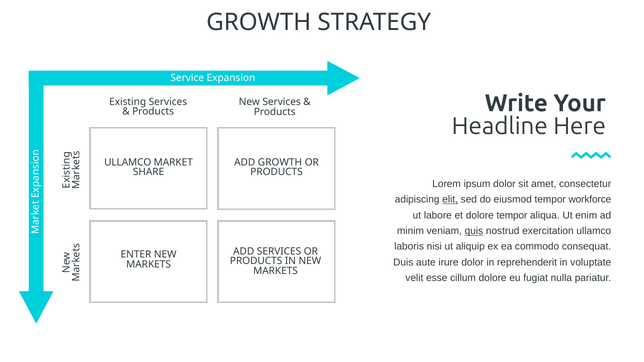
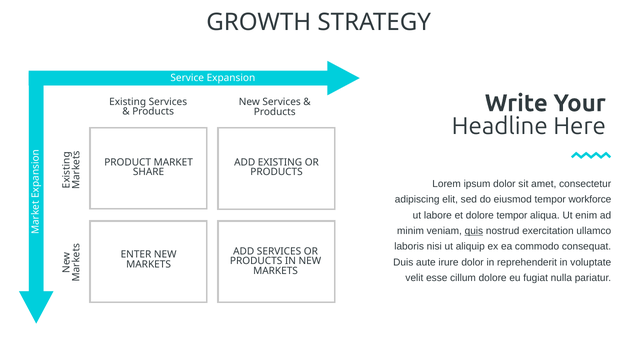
ULLAMCO at (128, 162): ULLAMCO -> PRODUCT
ADD GROWTH: GROWTH -> EXISTING
elit underline: present -> none
